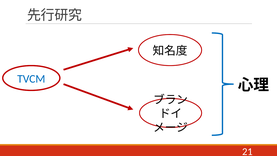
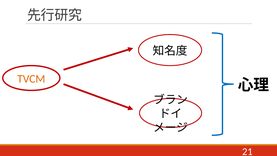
TVCM colour: blue -> orange
